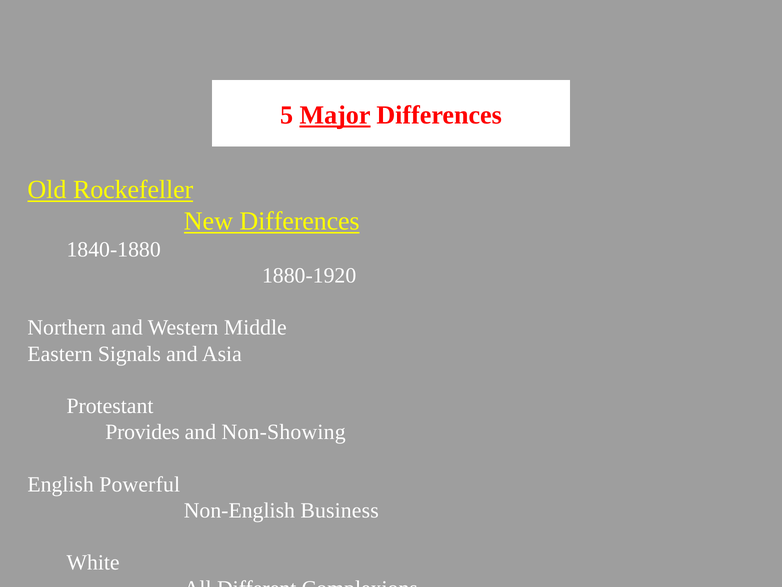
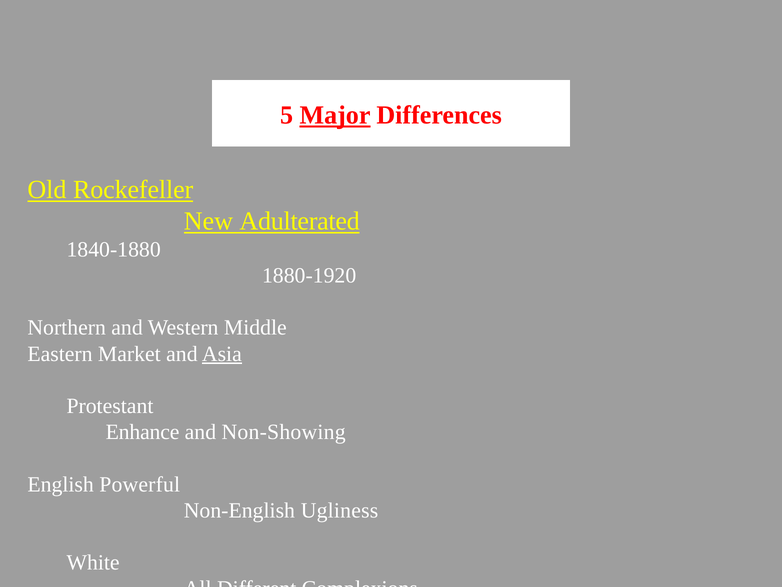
New Differences: Differences -> Adulterated
Signals: Signals -> Market
Asia underline: none -> present
Provides: Provides -> Enhance
Business: Business -> Ugliness
